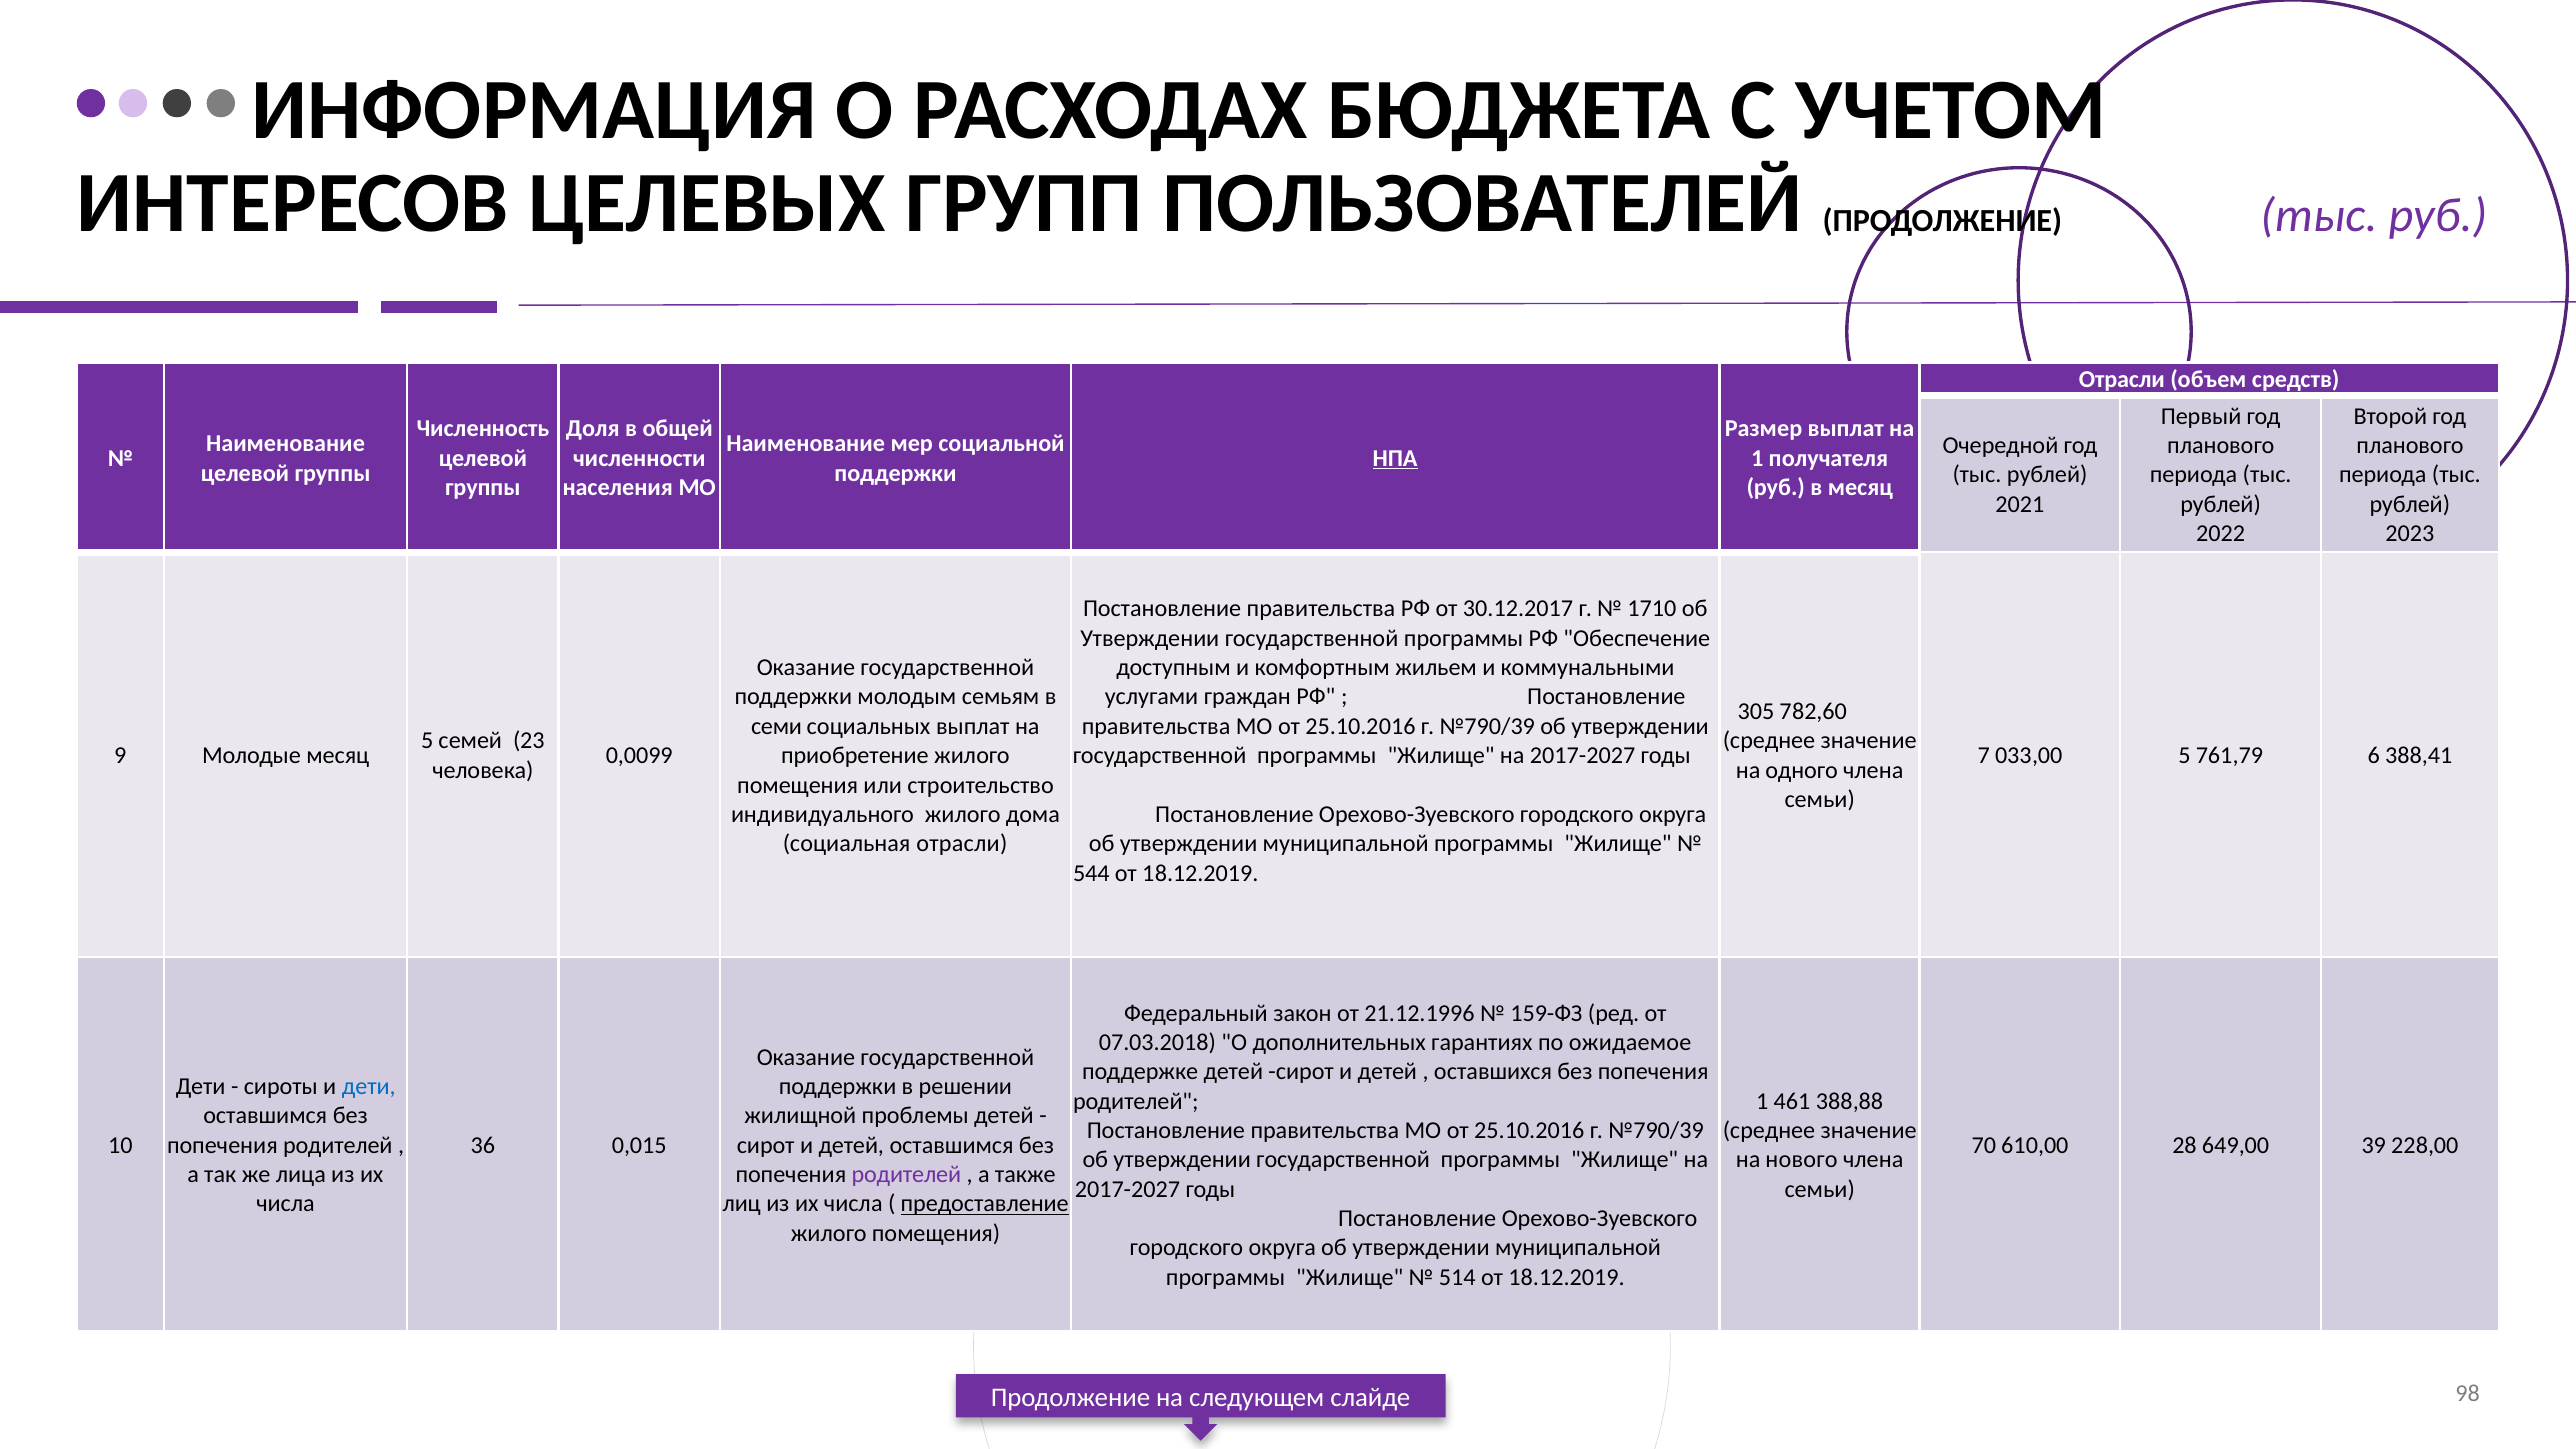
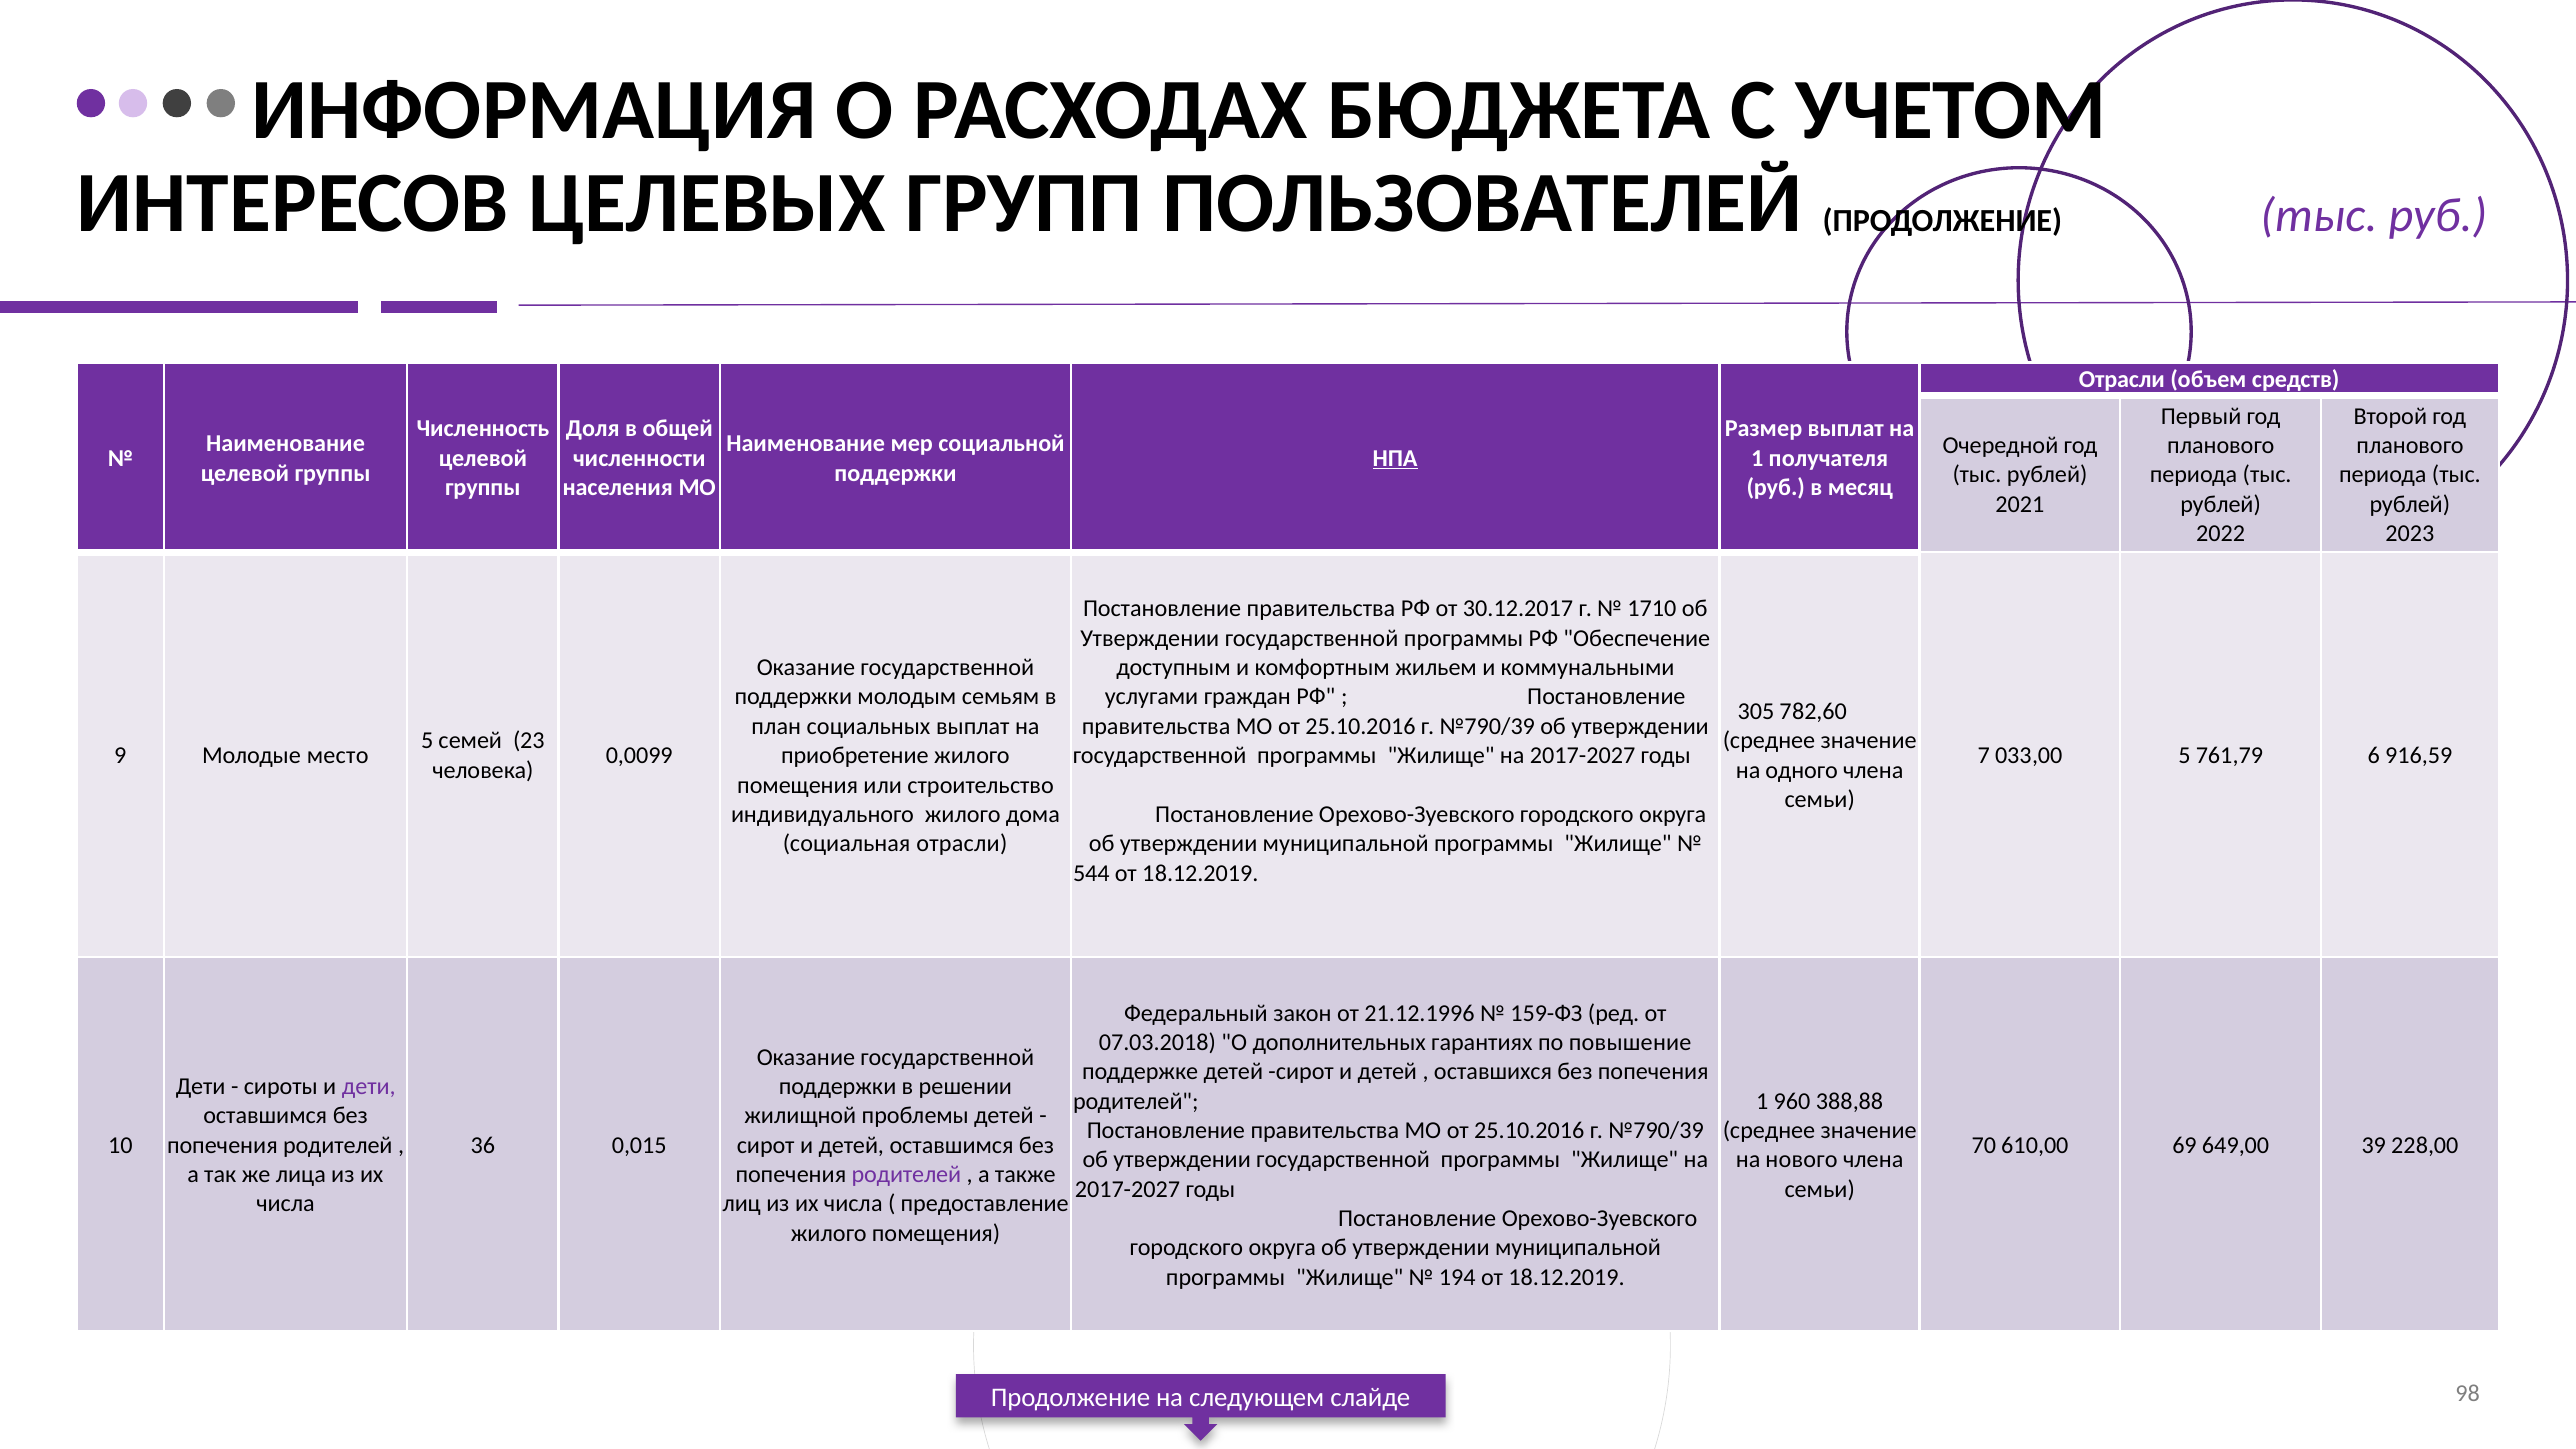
семи: семи -> план
Молодые месяц: месяц -> место
388,41: 388,41 -> 916,59
ожидаемое: ожидаемое -> повышение
дети at (369, 1086) colour: blue -> purple
461: 461 -> 960
28: 28 -> 69
предоставление underline: present -> none
514: 514 -> 194
